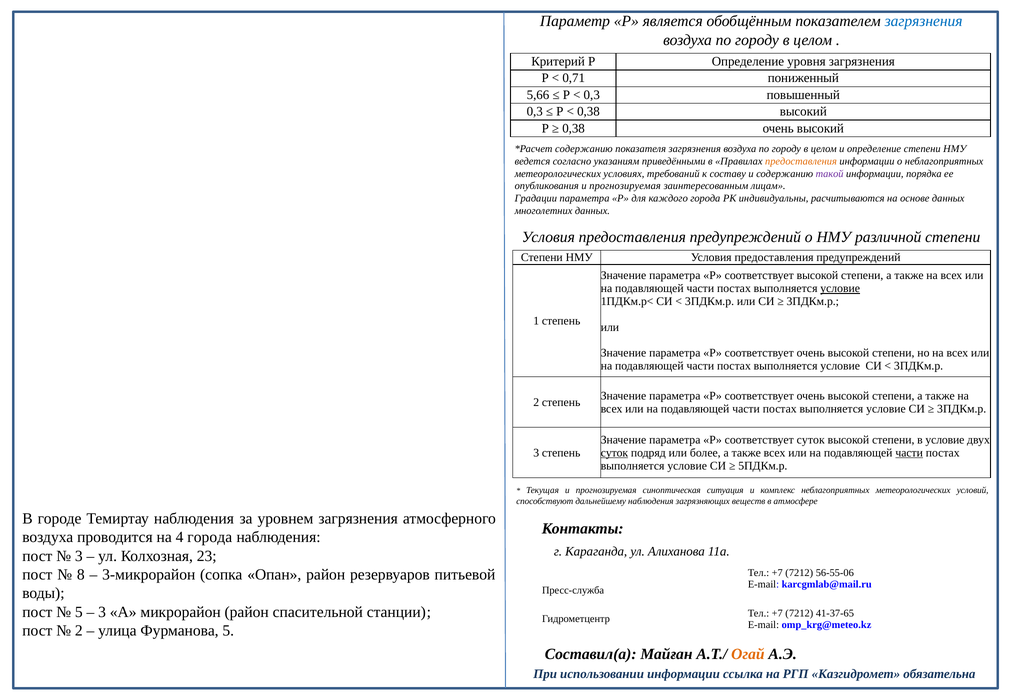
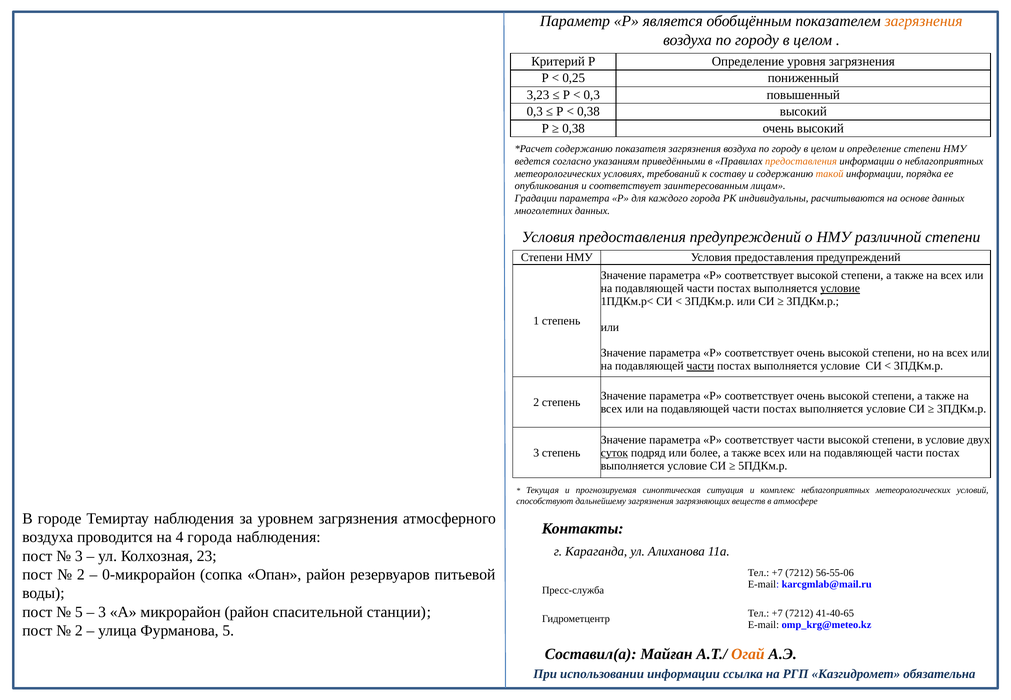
загрязнения at (924, 21) colour: blue -> orange
0,71: 0,71 -> 0,25
5,66: 5,66 -> 3,23
такой colour: purple -> orange
опубликования и прогнозируемая: прогнозируемая -> соответствует
части at (700, 366) underline: none -> present
соответствует суток: суток -> части
части at (909, 453) underline: present -> none
дальнейшему наблюдения: наблюдения -> загрязнения
8 at (81, 574): 8 -> 2
3-микрорайон: 3-микрорайон -> 0-микрорайон
41-37-65: 41-37-65 -> 41-40-65
